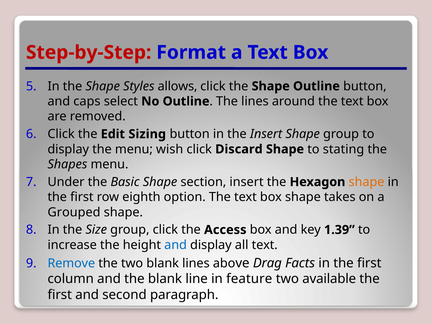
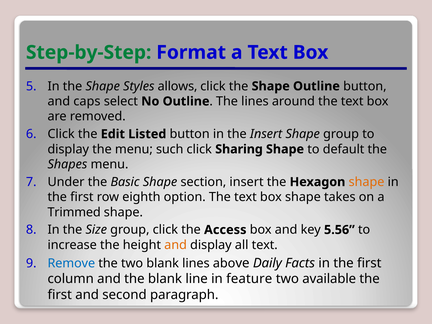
Step-by-Step colour: red -> green
Sizing: Sizing -> Listed
wish: wish -> such
Discard: Discard -> Sharing
stating: stating -> default
Grouped: Grouped -> Trimmed
1.39: 1.39 -> 5.56
and at (176, 245) colour: blue -> orange
Drag: Drag -> Daily
